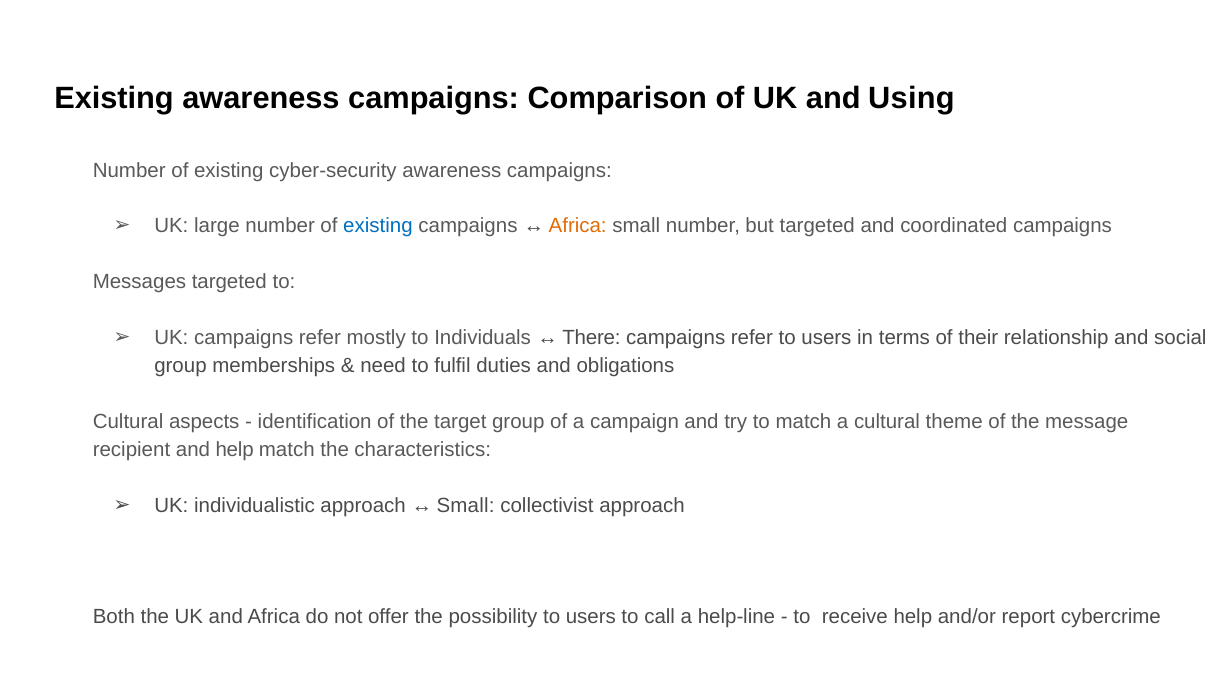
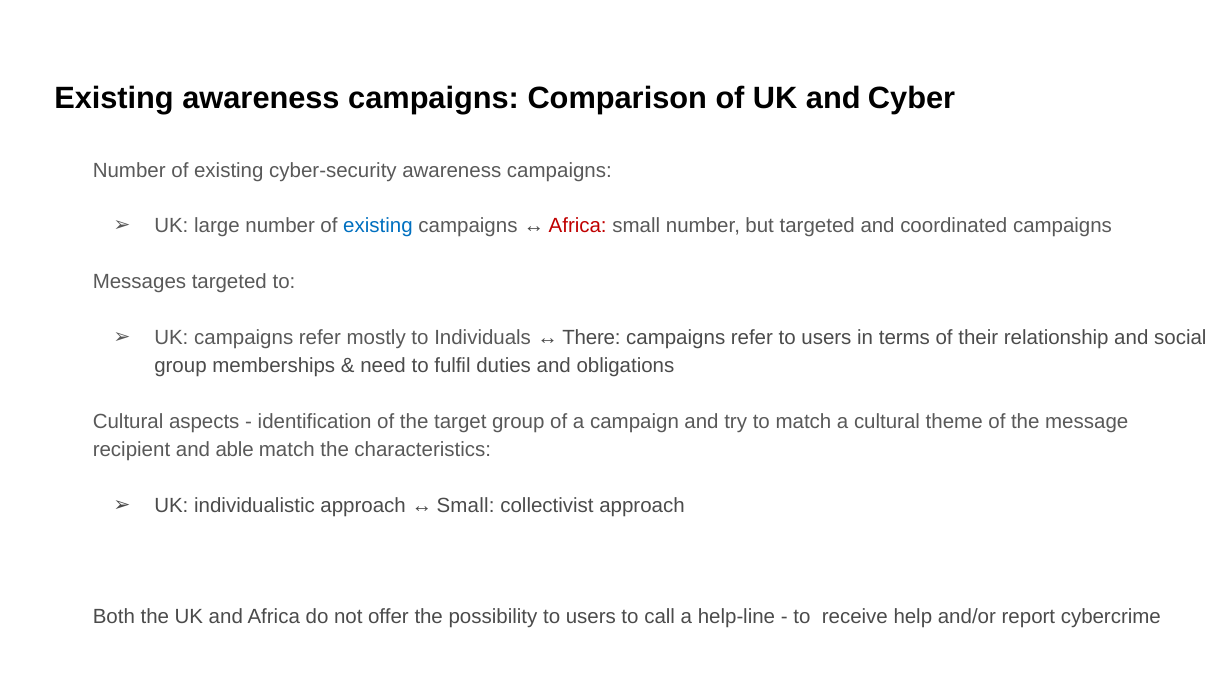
Using: Using -> Cyber
Africa at (578, 226) colour: orange -> red
and help: help -> able
